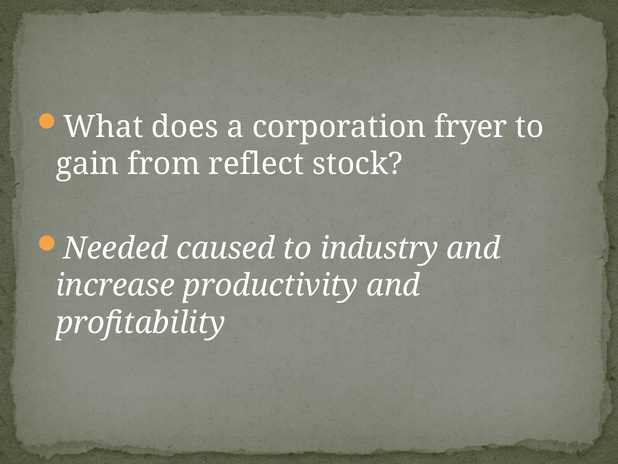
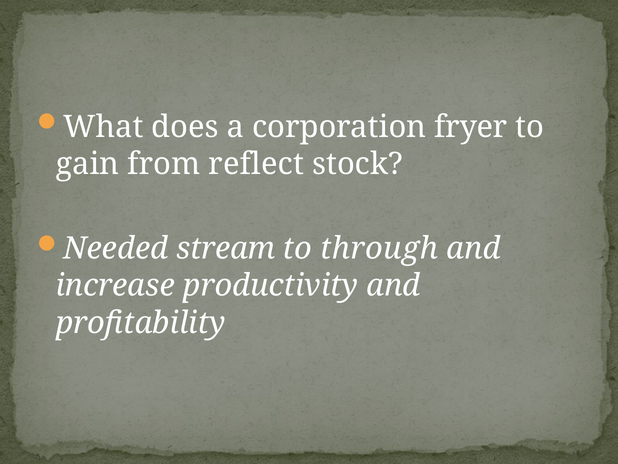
caused: caused -> stream
industry: industry -> through
